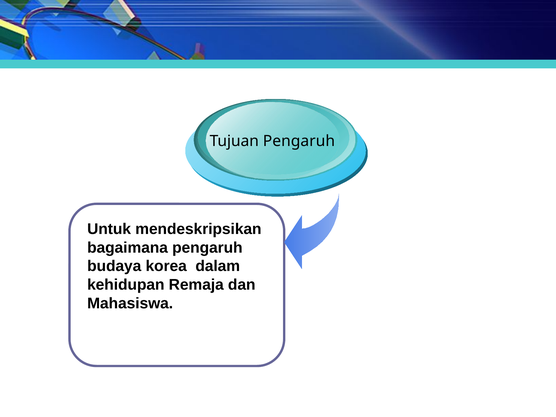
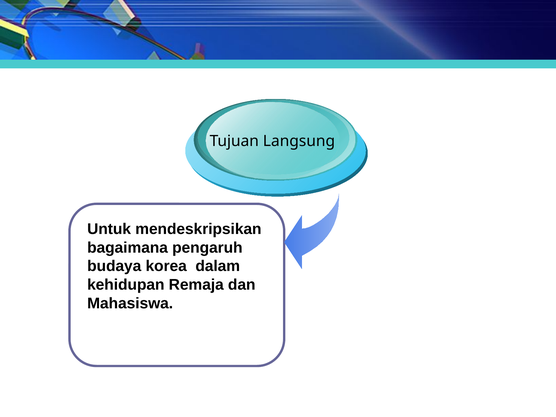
Tujuan Pengaruh: Pengaruh -> Langsung
